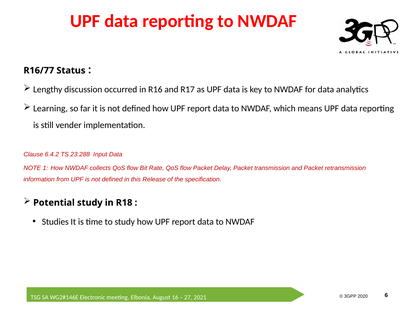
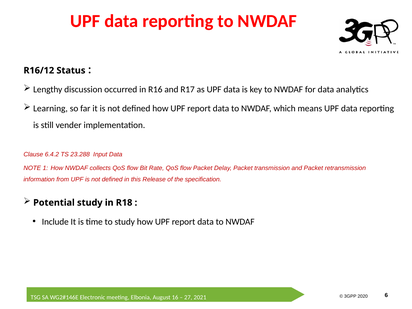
R16/77: R16/77 -> R16/12
Studies: Studies -> Include
